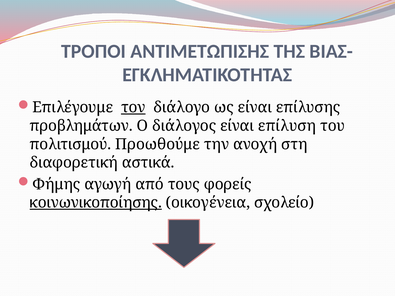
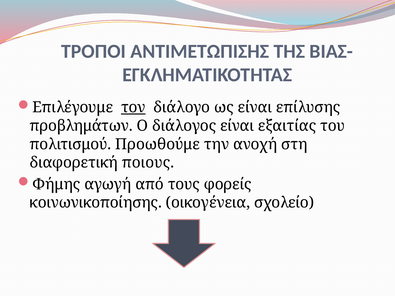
επίλυση: επίλυση -> εξαιτίας
αστικά: αστικά -> ποιους
κοινωνικοποίησης underline: present -> none
